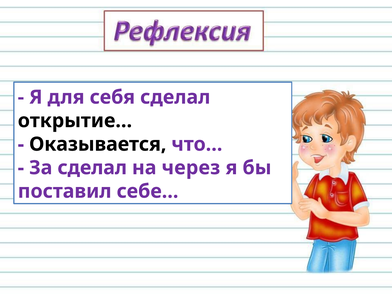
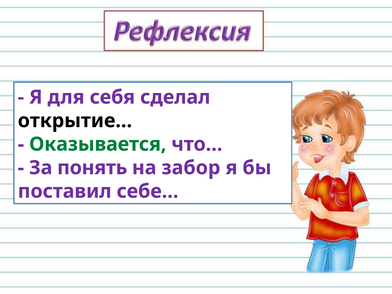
Оказывается colour: black -> green
За сделал: сделал -> понять
через: через -> забор
